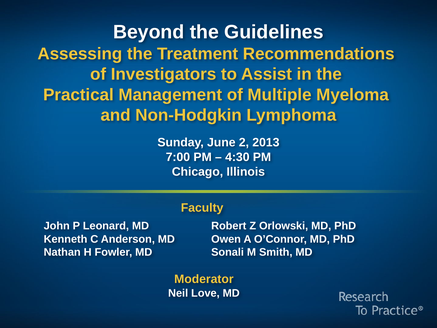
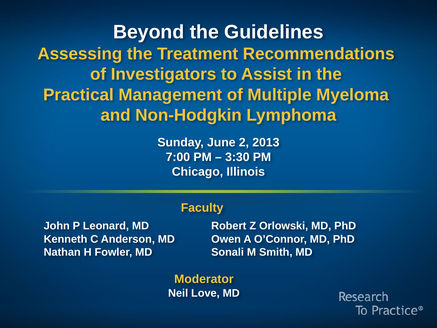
4:30: 4:30 -> 3:30
